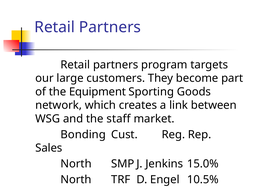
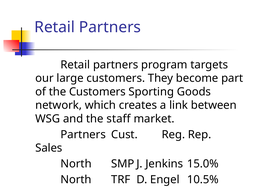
the Equipment: Equipment -> Customers
Bonding at (83, 134): Bonding -> Partners
